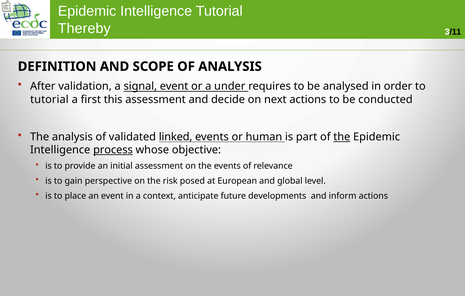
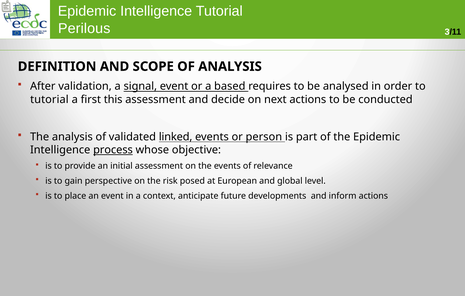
Thereby: Thereby -> Perilous
under: under -> based
human: human -> person
the at (342, 136) underline: present -> none
